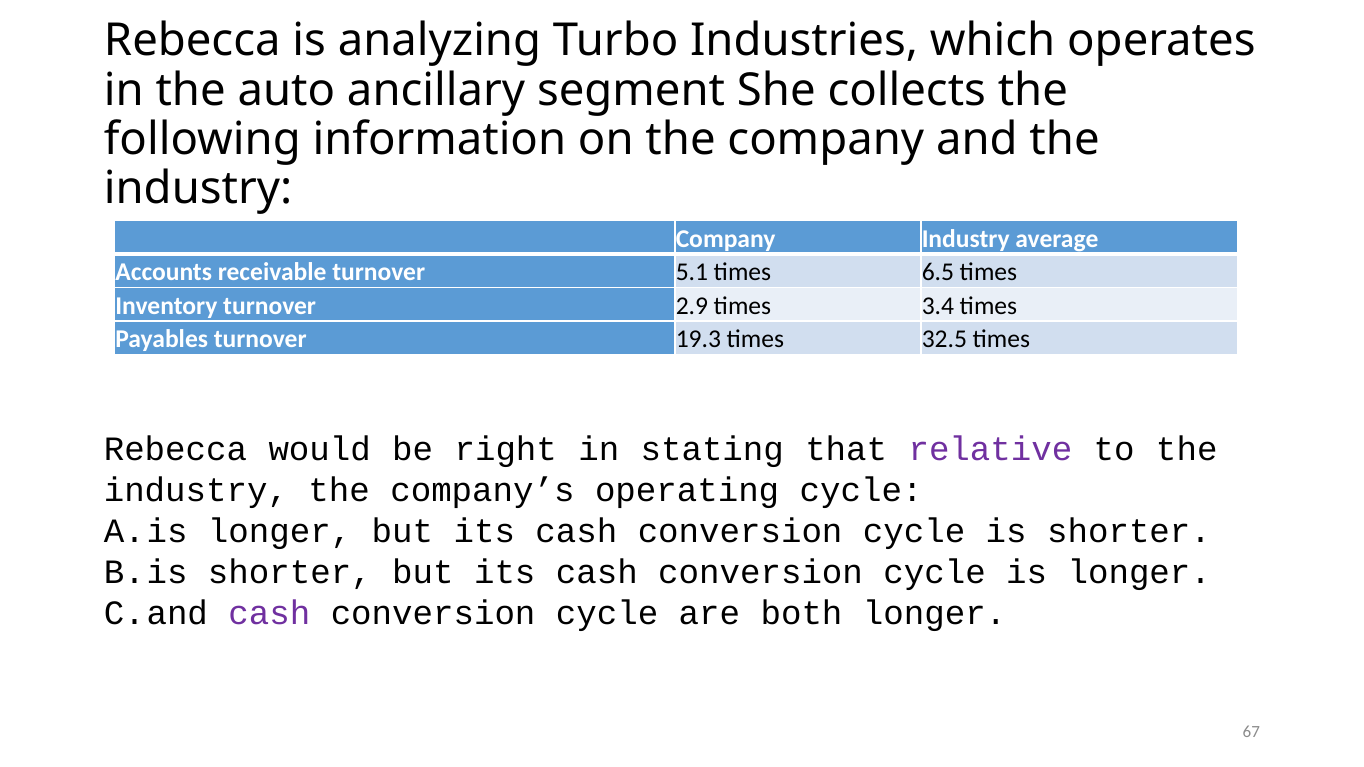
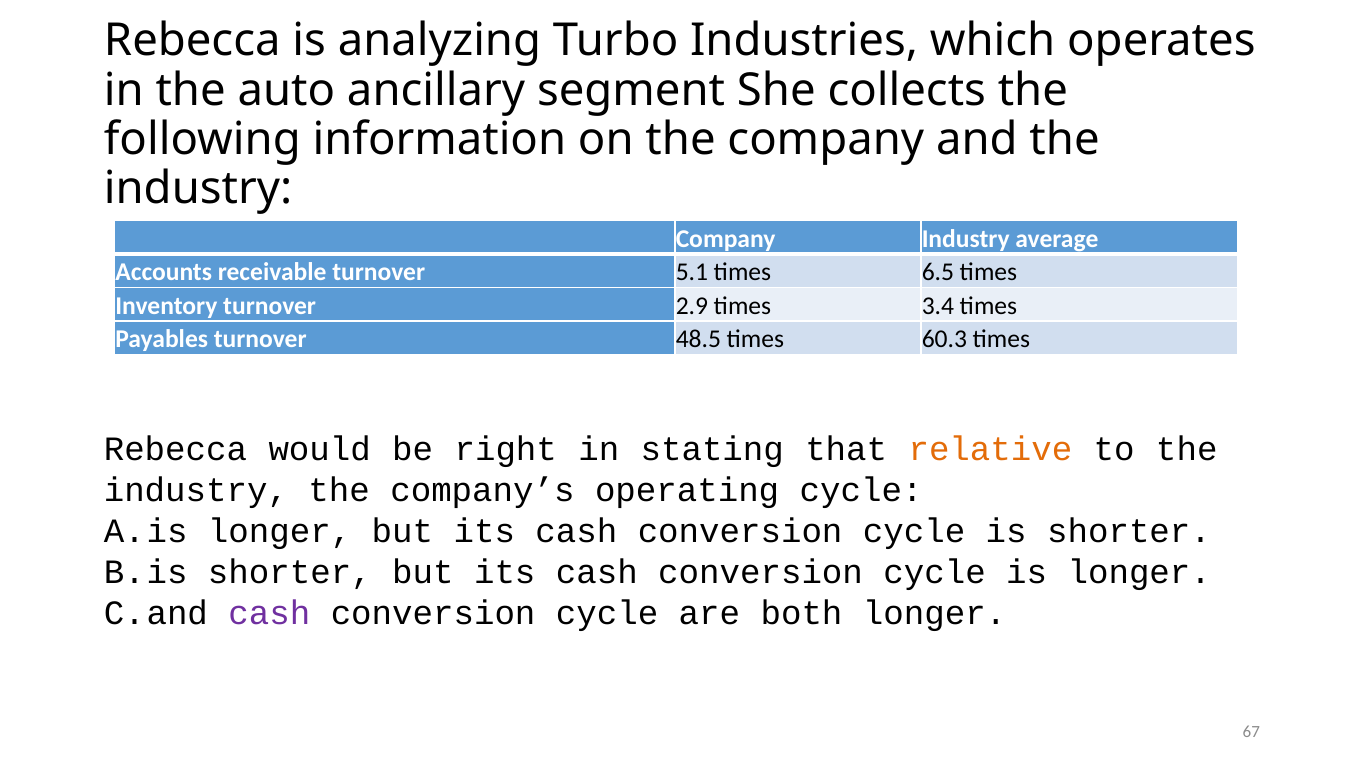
19.3: 19.3 -> 48.5
32.5: 32.5 -> 60.3
relative colour: purple -> orange
